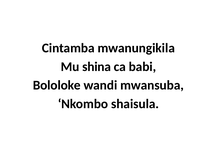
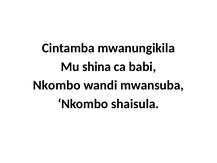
Bololoke at (57, 85): Bololoke -> Nkombo
